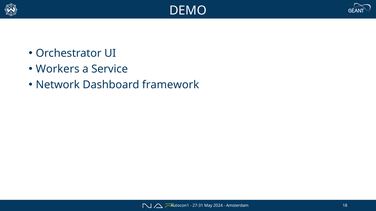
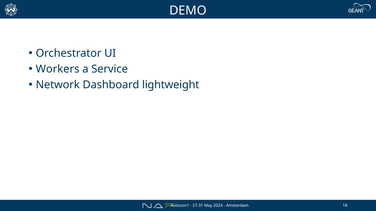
framework: framework -> lightweight
